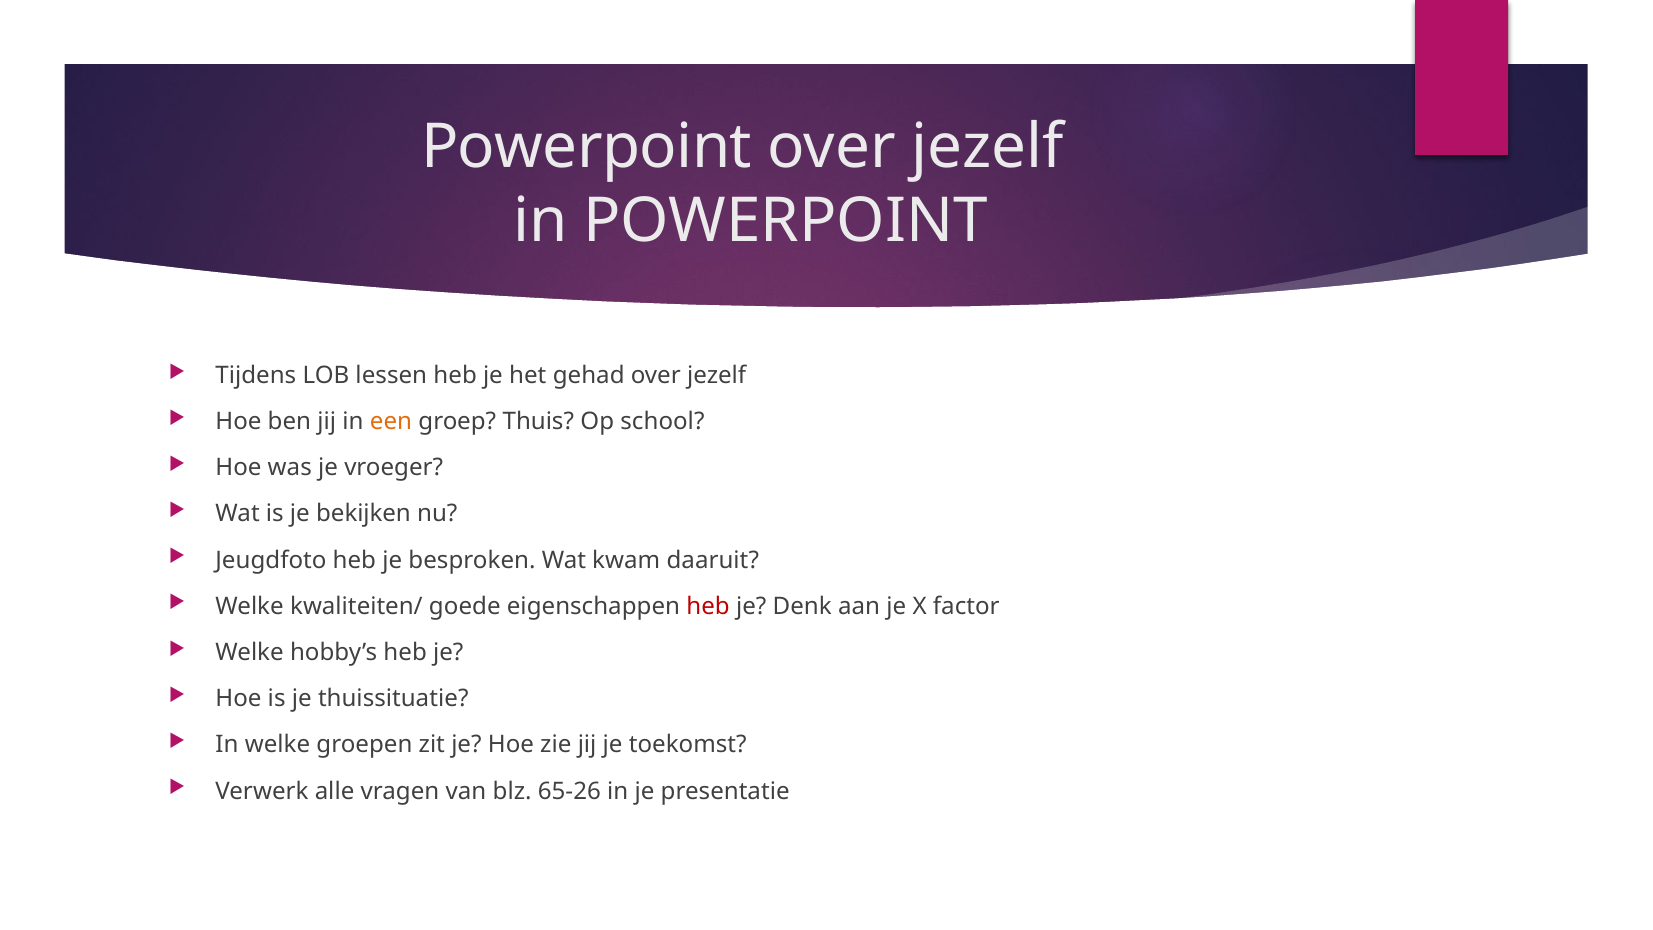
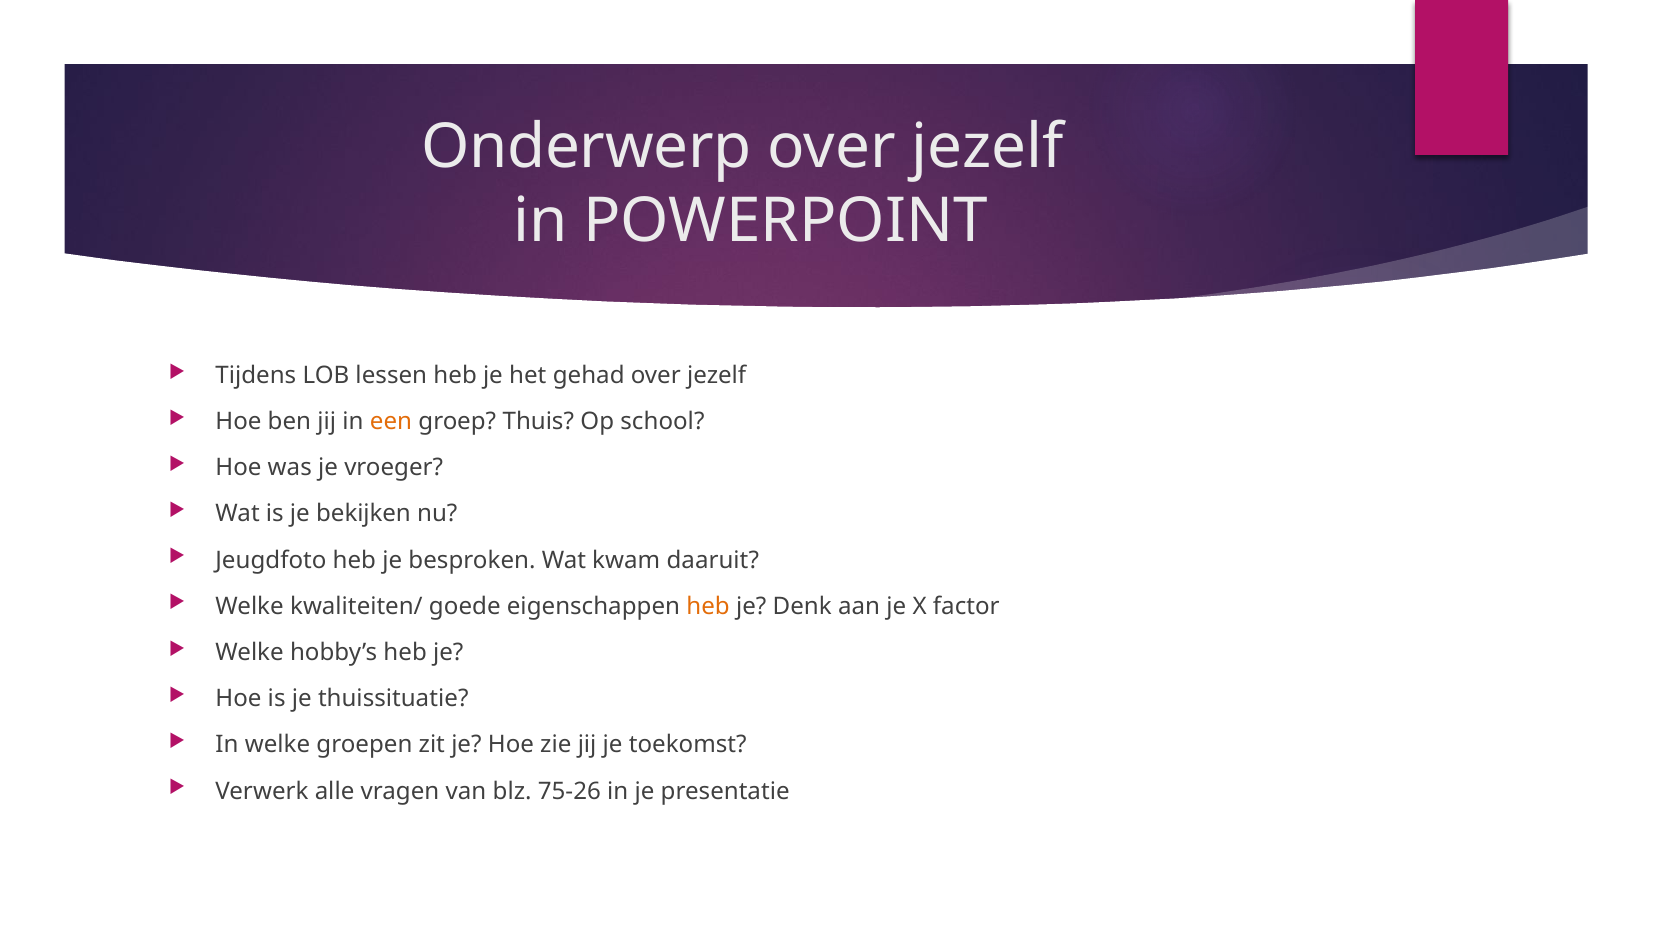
Powerpoint at (587, 147): Powerpoint -> Onderwerp
heb at (708, 606) colour: red -> orange
65-26: 65-26 -> 75-26
